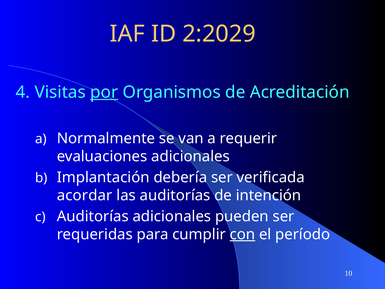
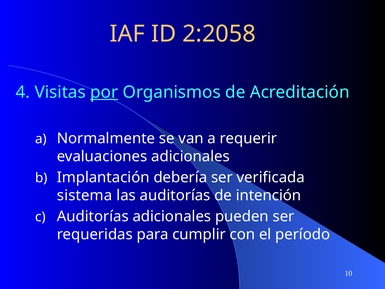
2:2029: 2:2029 -> 2:2058
acordar: acordar -> sistema
con underline: present -> none
